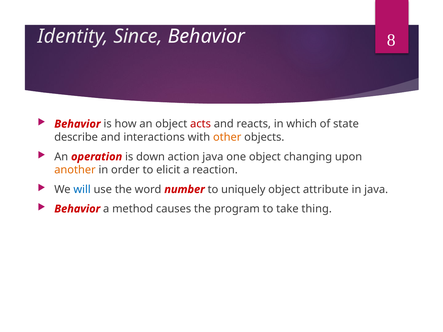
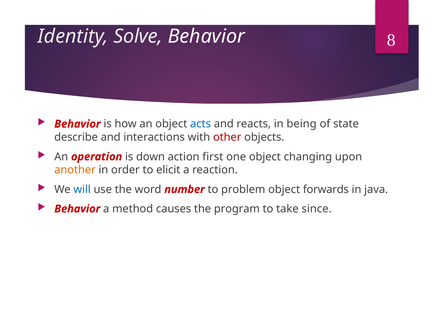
Since: Since -> Solve
acts colour: red -> blue
which: which -> being
other colour: orange -> red
action java: java -> first
uniquely: uniquely -> problem
attribute: attribute -> forwards
thing: thing -> since
